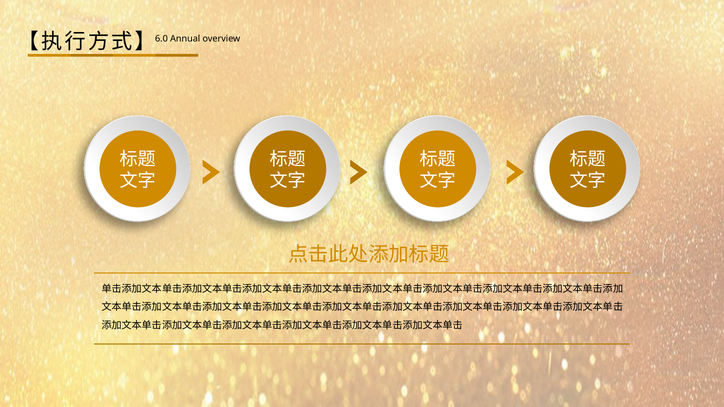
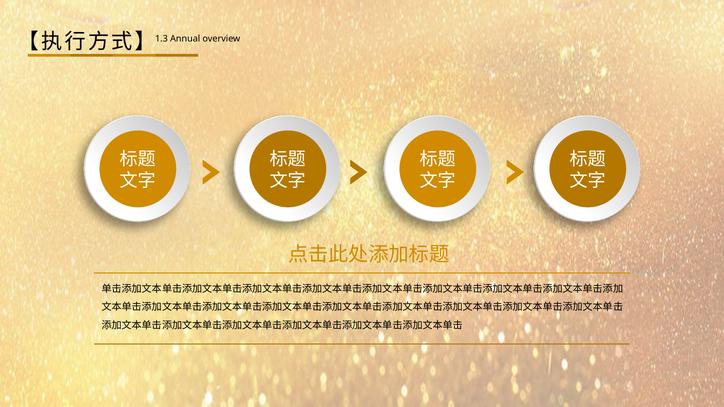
6.0: 6.0 -> 1.3
